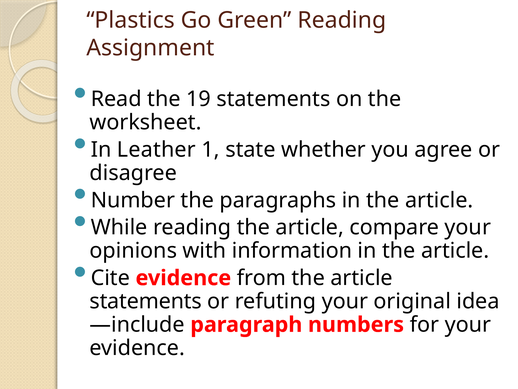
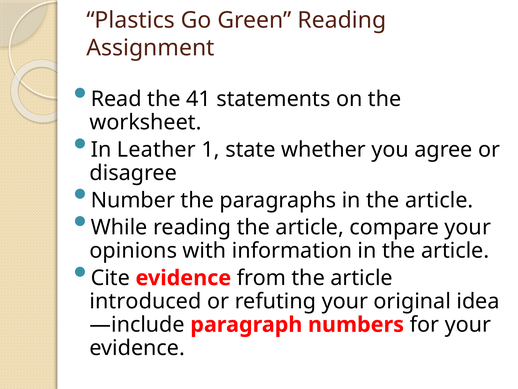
19: 19 -> 41
statements at (146, 301): statements -> introduced
